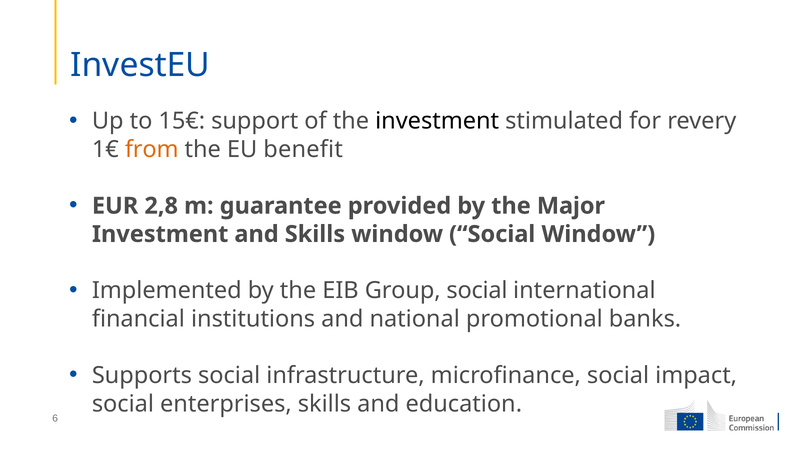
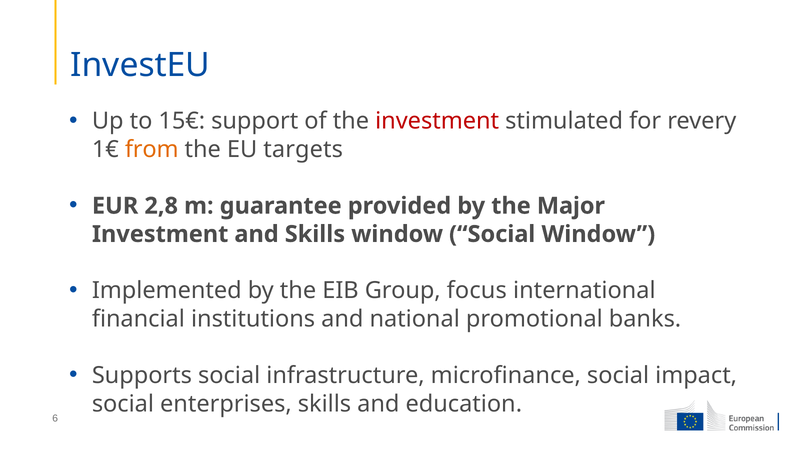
investment at (437, 121) colour: black -> red
benefit: benefit -> targets
Group social: social -> focus
